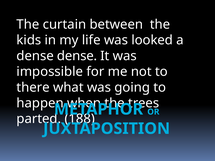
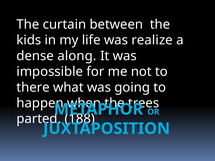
looked: looked -> realize
dense dense: dense -> along
